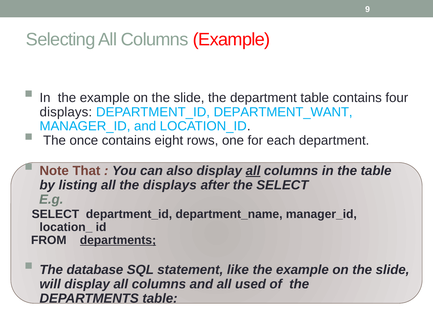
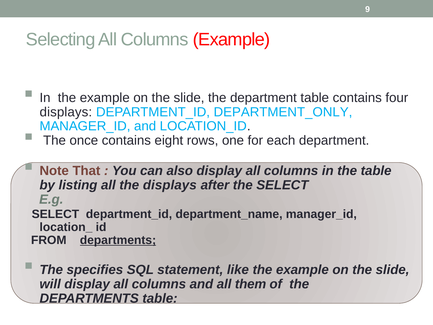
DEPARTMENT_WANT: DEPARTMENT_WANT -> DEPARTMENT_ONLY
all at (253, 171) underline: present -> none
database: database -> specifies
used: used -> them
